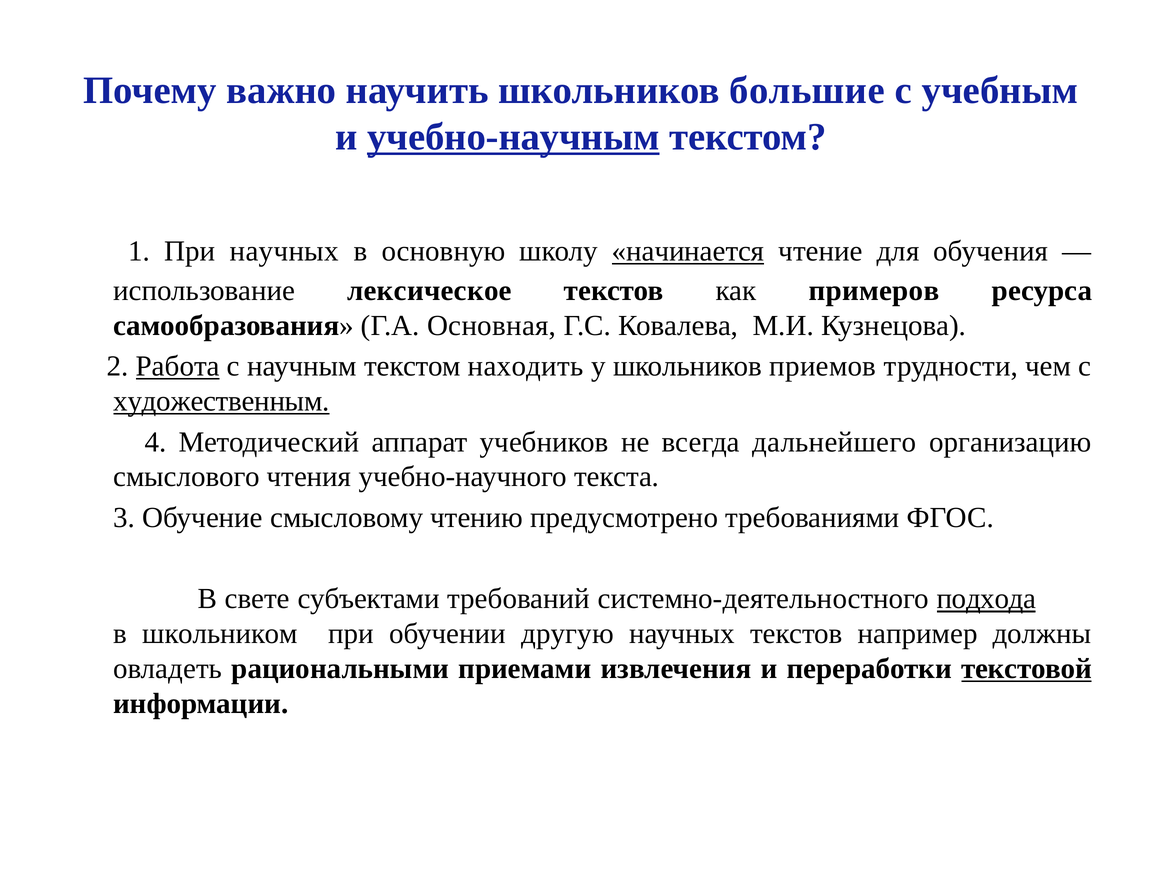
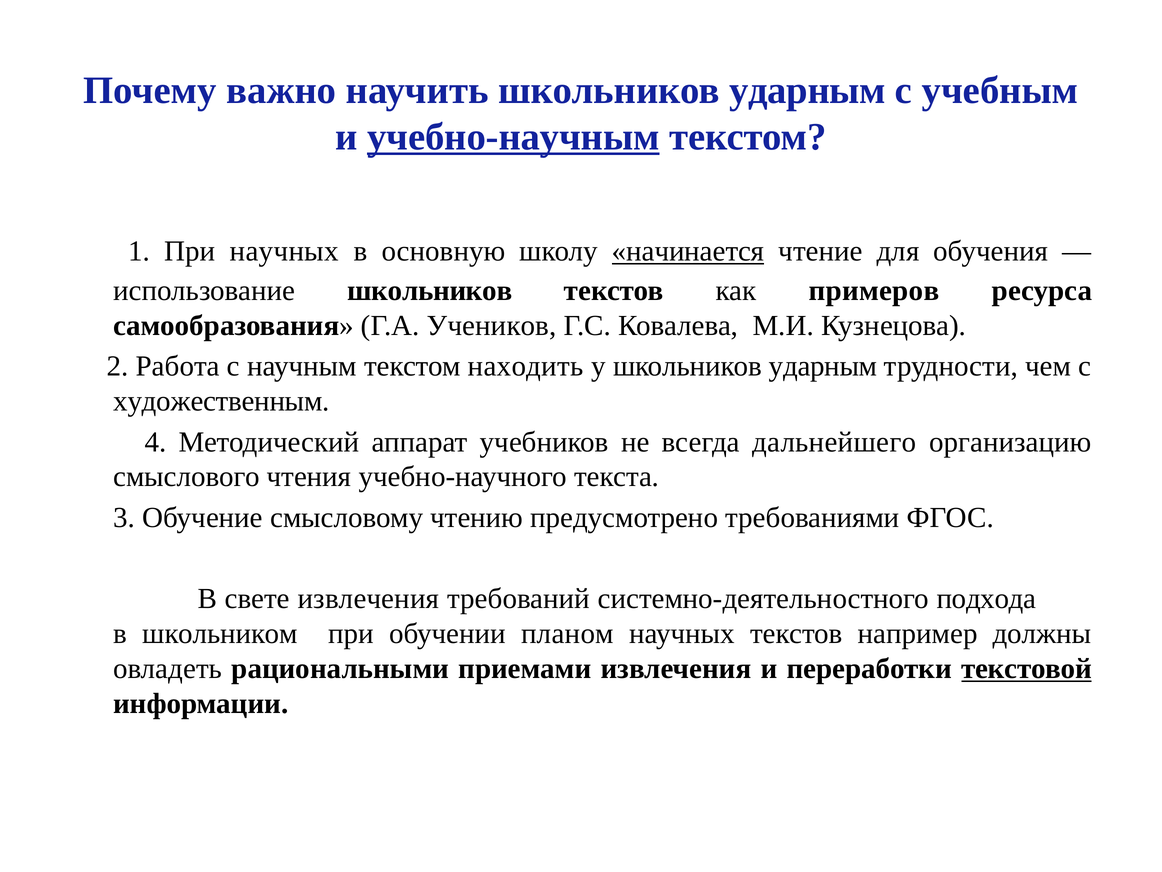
научить школьников большие: большие -> ударным
использование лексическое: лексическое -> школьников
Основная: Основная -> Учеников
Работа underline: present -> none
у школьников приемов: приемов -> ударным
художественным underline: present -> none
свете субъектами: субъектами -> извлечения
подхода underline: present -> none
другую: другую -> планом
